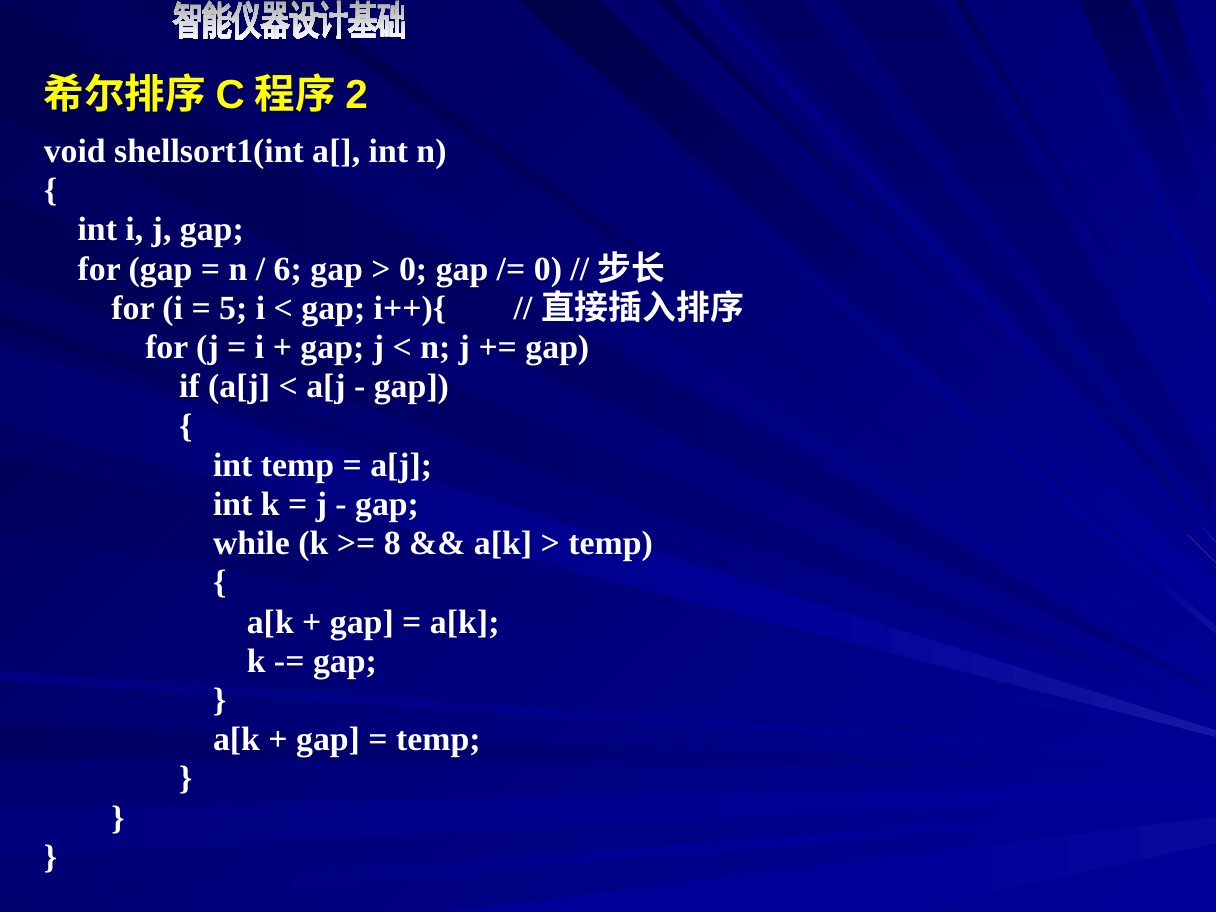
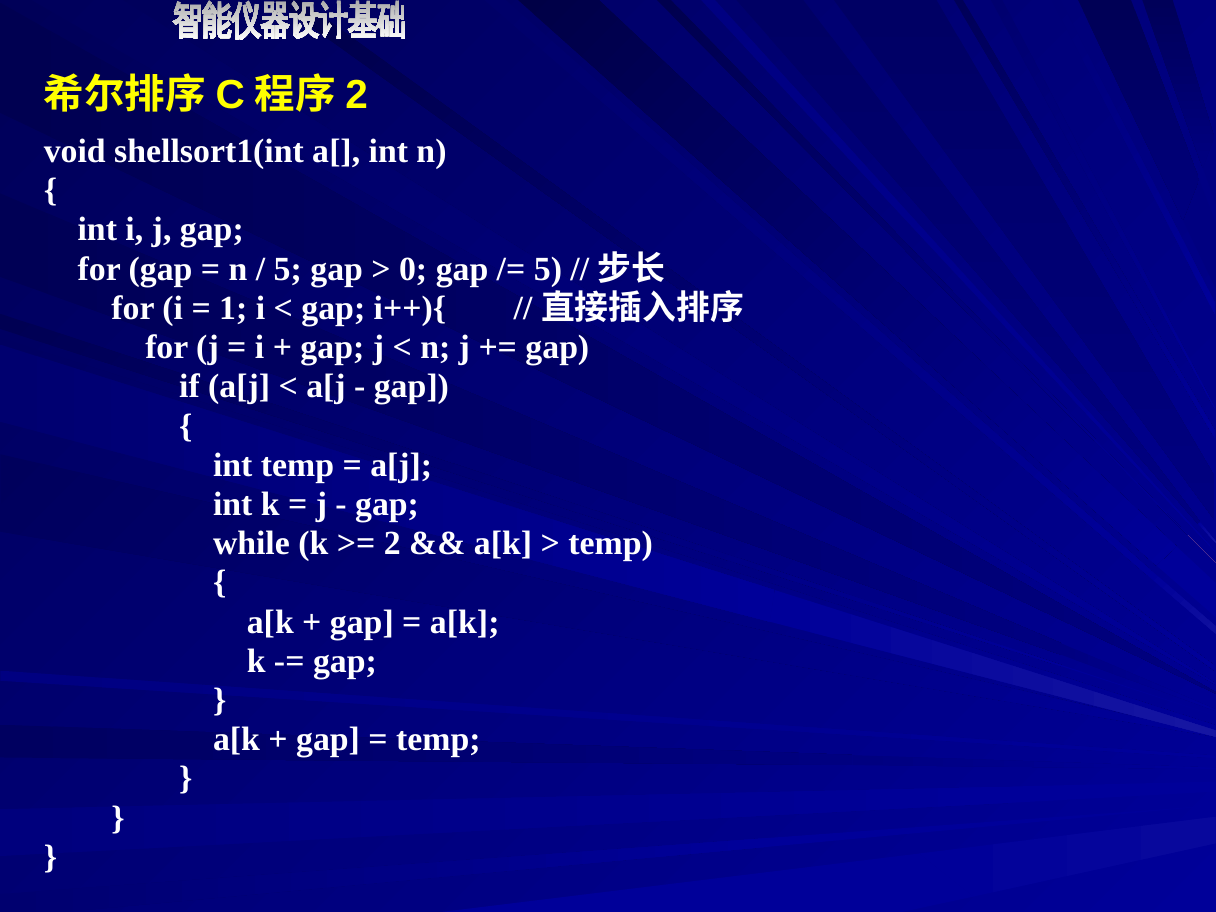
6 at (288, 269): 6 -> 5
0 at (548, 269): 0 -> 5
5: 5 -> 1
8: 8 -> 2
